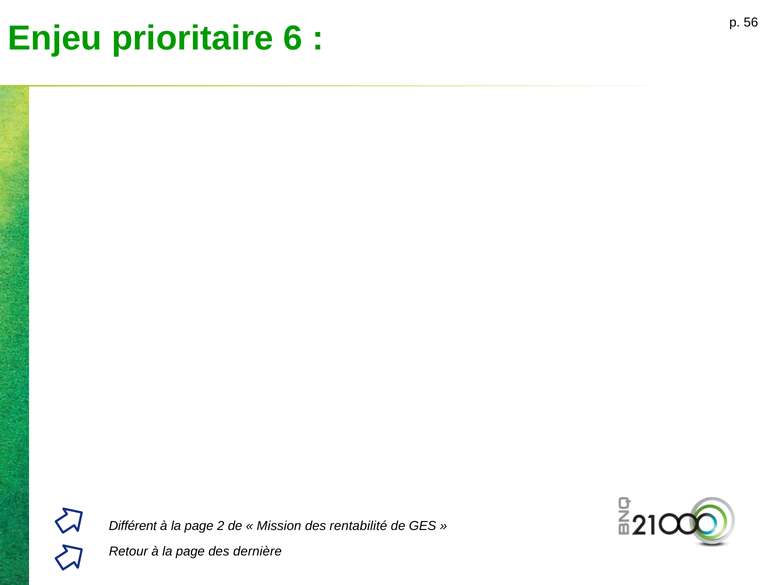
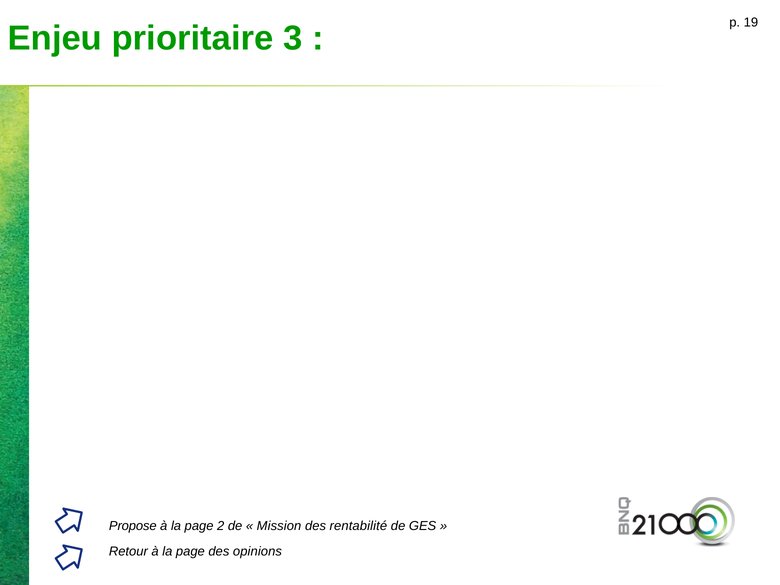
56: 56 -> 19
6: 6 -> 3
Différent: Différent -> Propose
dernière: dernière -> opinions
